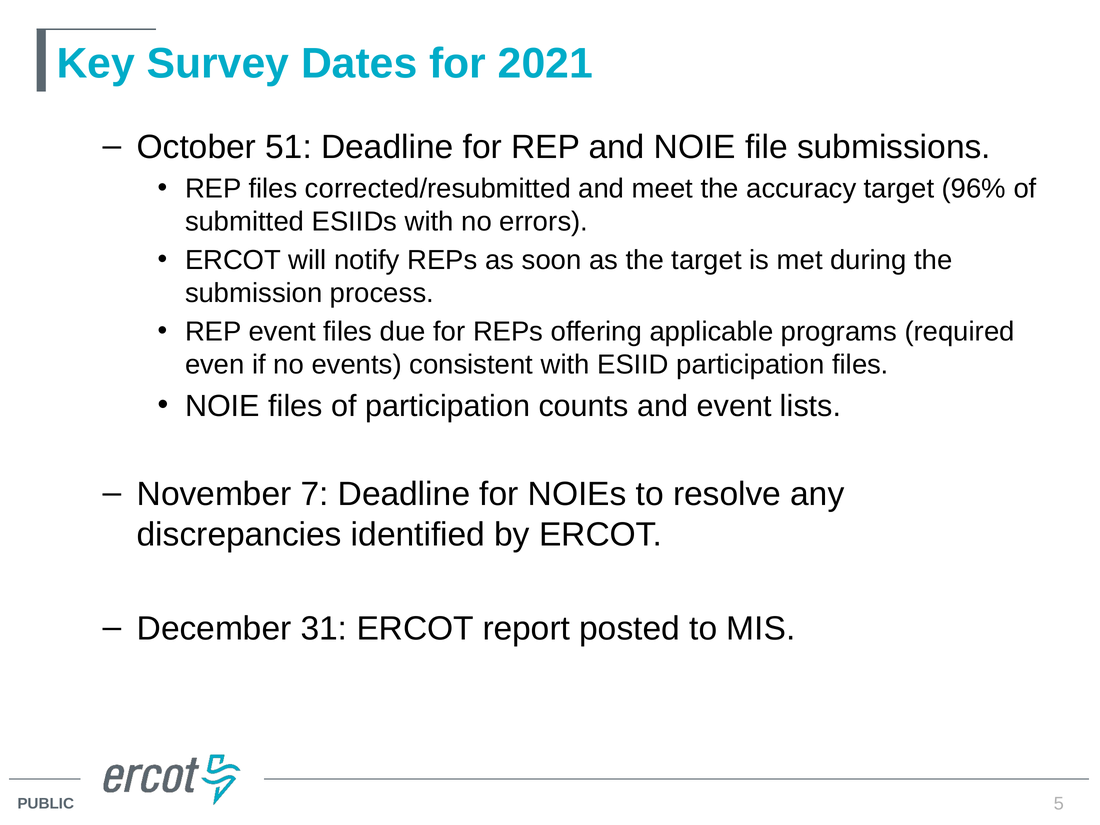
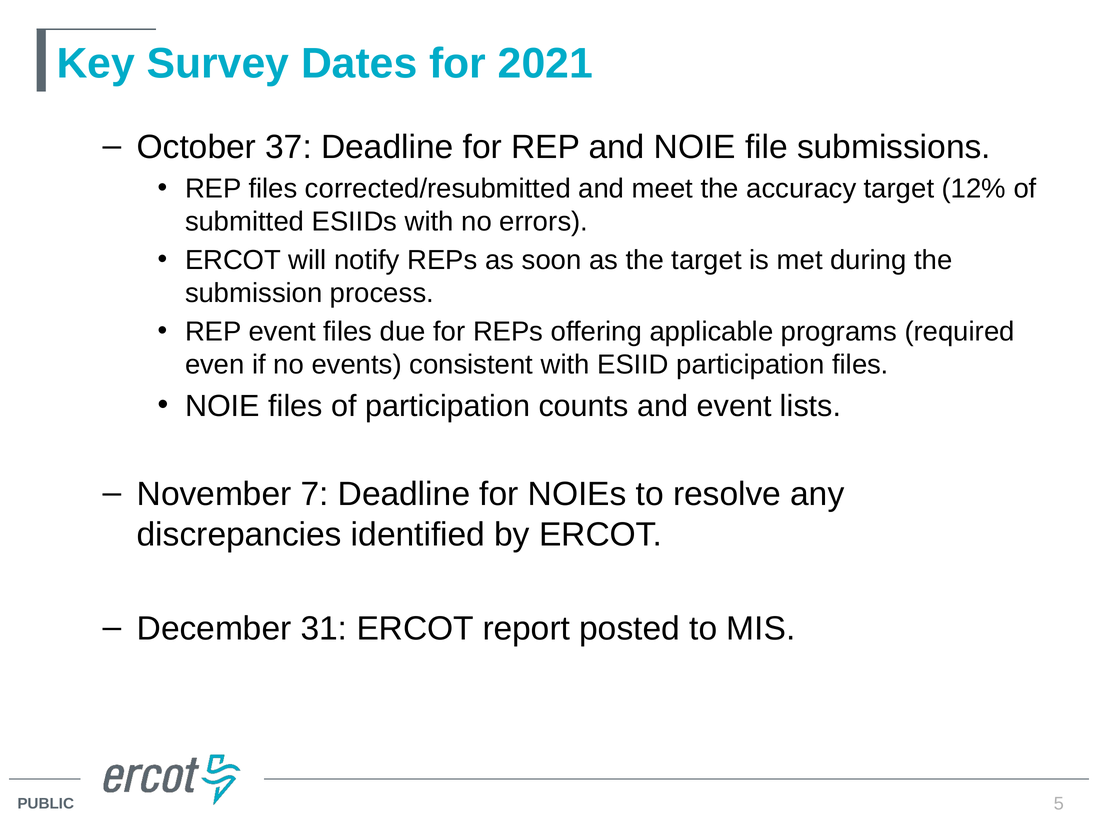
51: 51 -> 37
96%: 96% -> 12%
